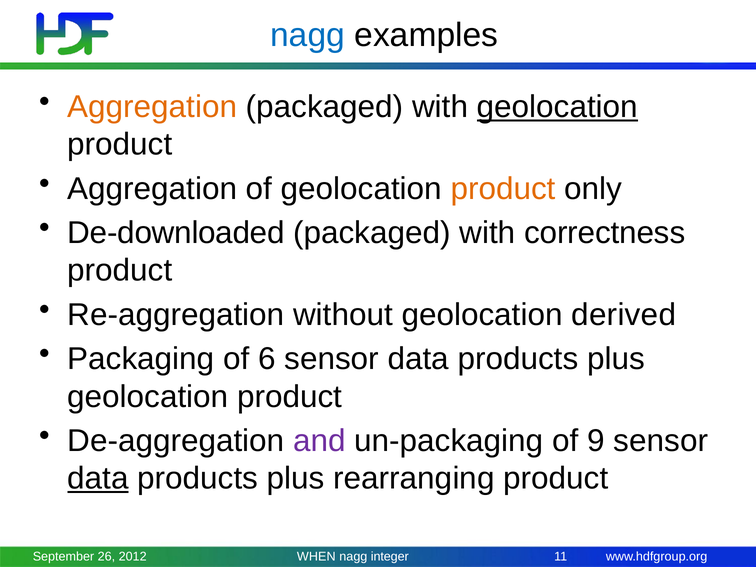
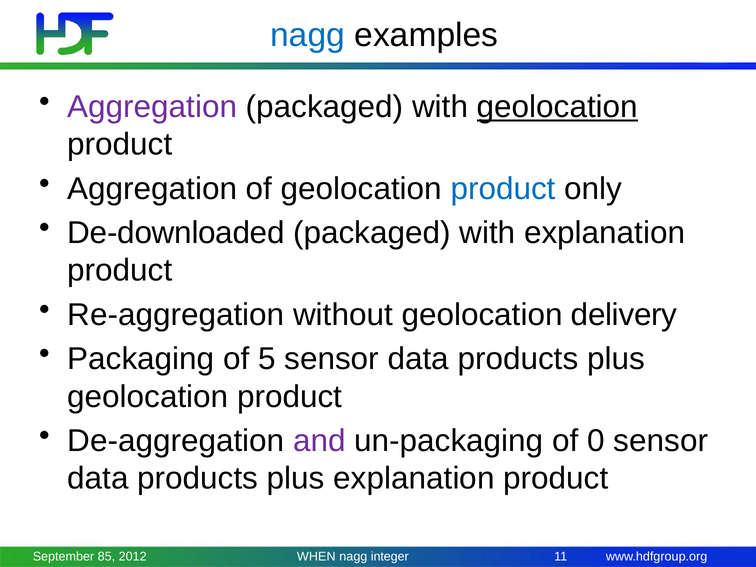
Aggregation at (152, 107) colour: orange -> purple
product at (503, 189) colour: orange -> blue
with correctness: correctness -> explanation
derived: derived -> delivery
6: 6 -> 5
9: 9 -> 0
data at (98, 479) underline: present -> none
plus rearranging: rearranging -> explanation
26: 26 -> 85
